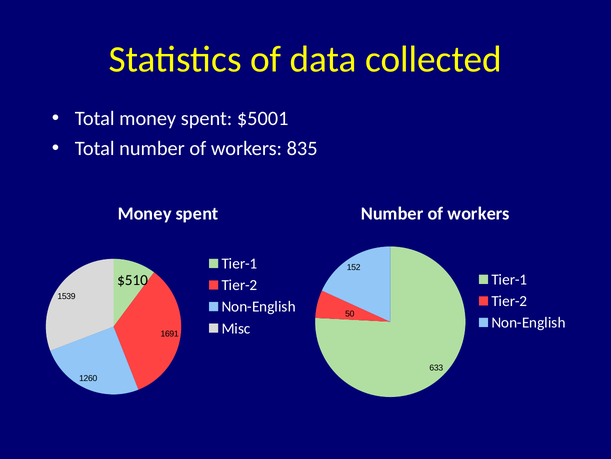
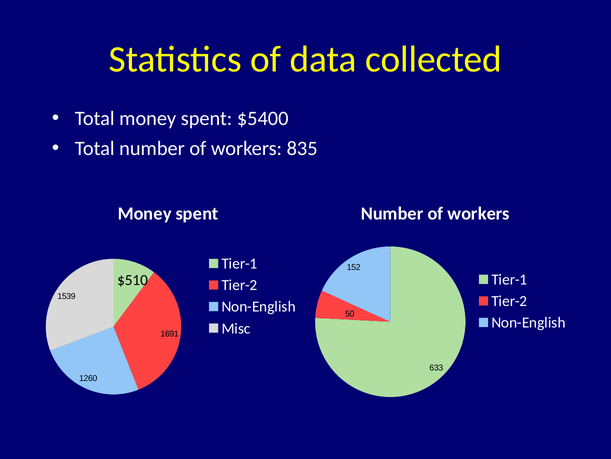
$5001: $5001 -> $5400
